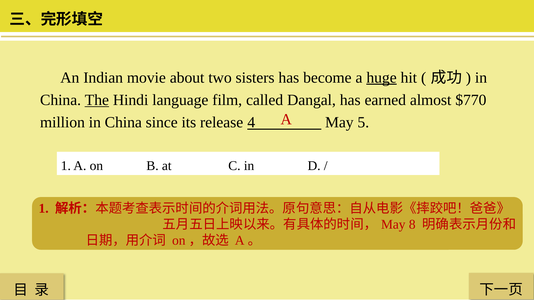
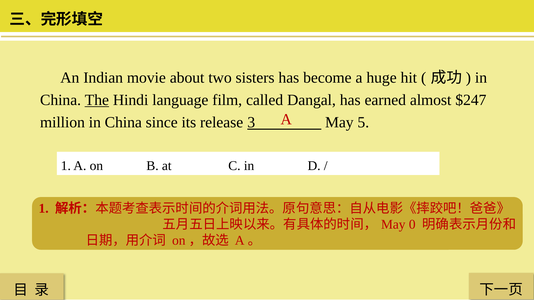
huge underline: present -> none
$770: $770 -> $247
4: 4 -> 3
8: 8 -> 0
